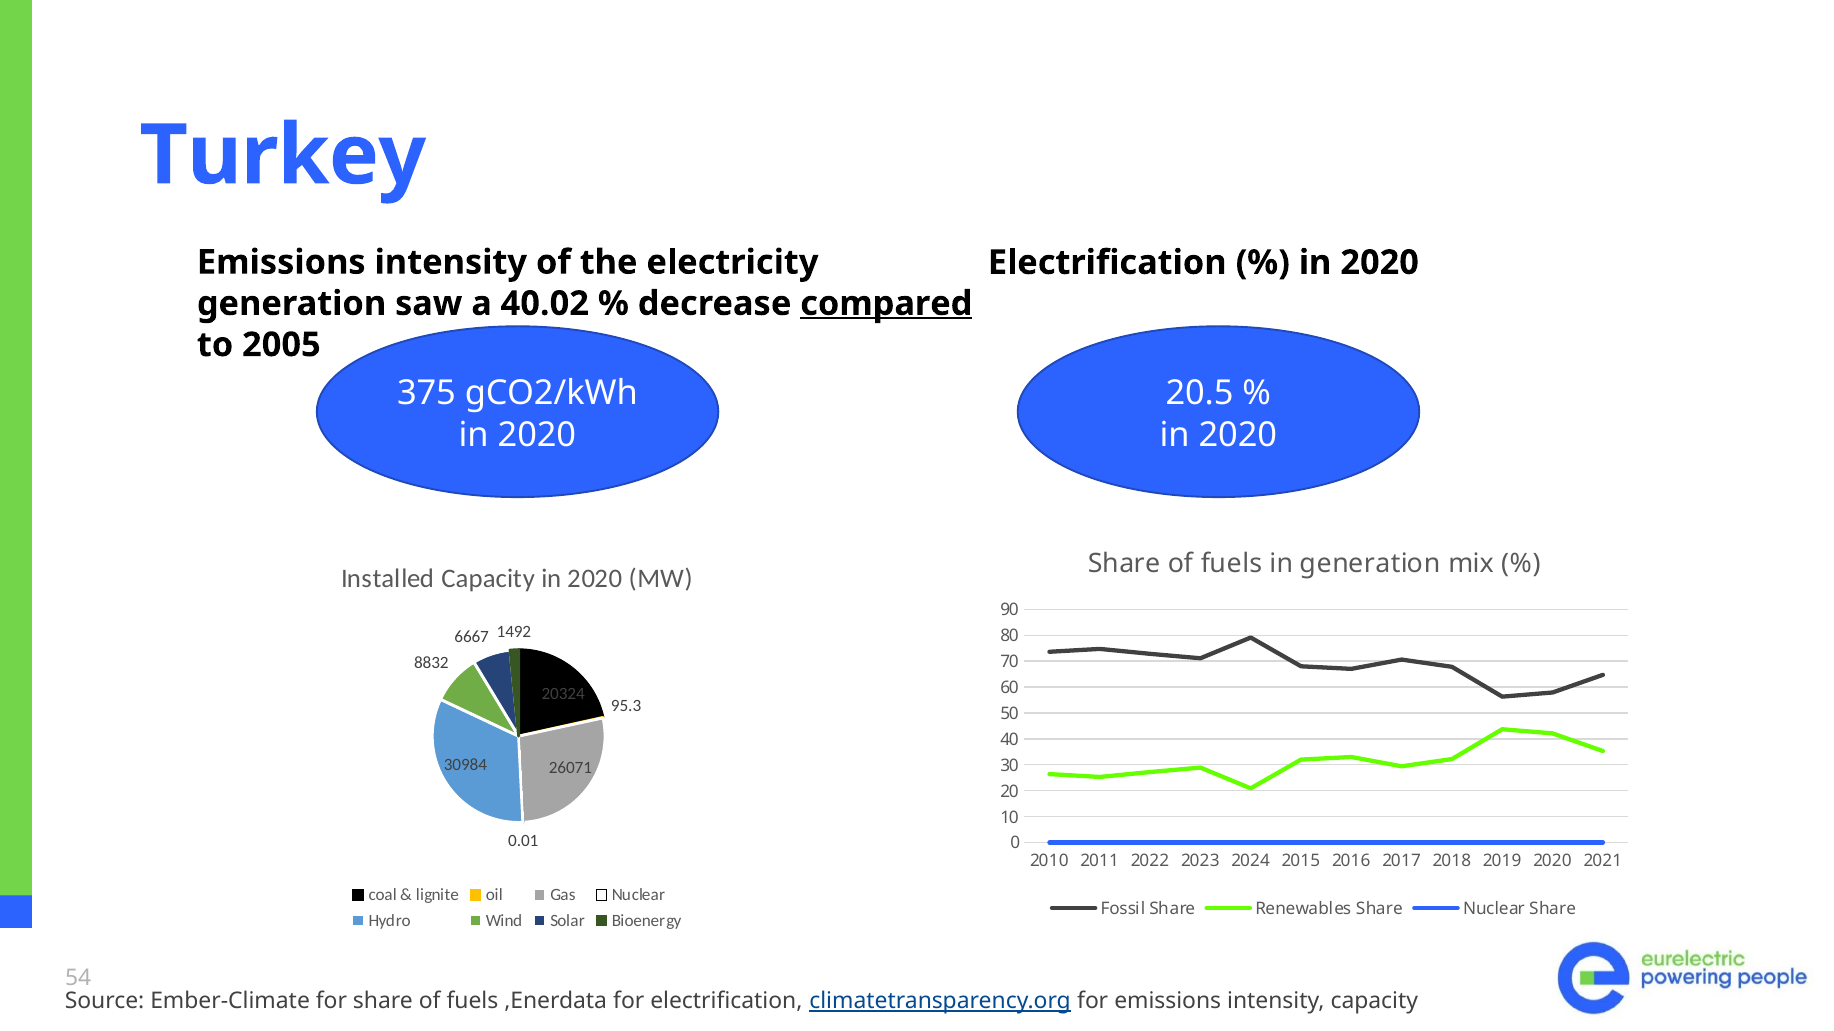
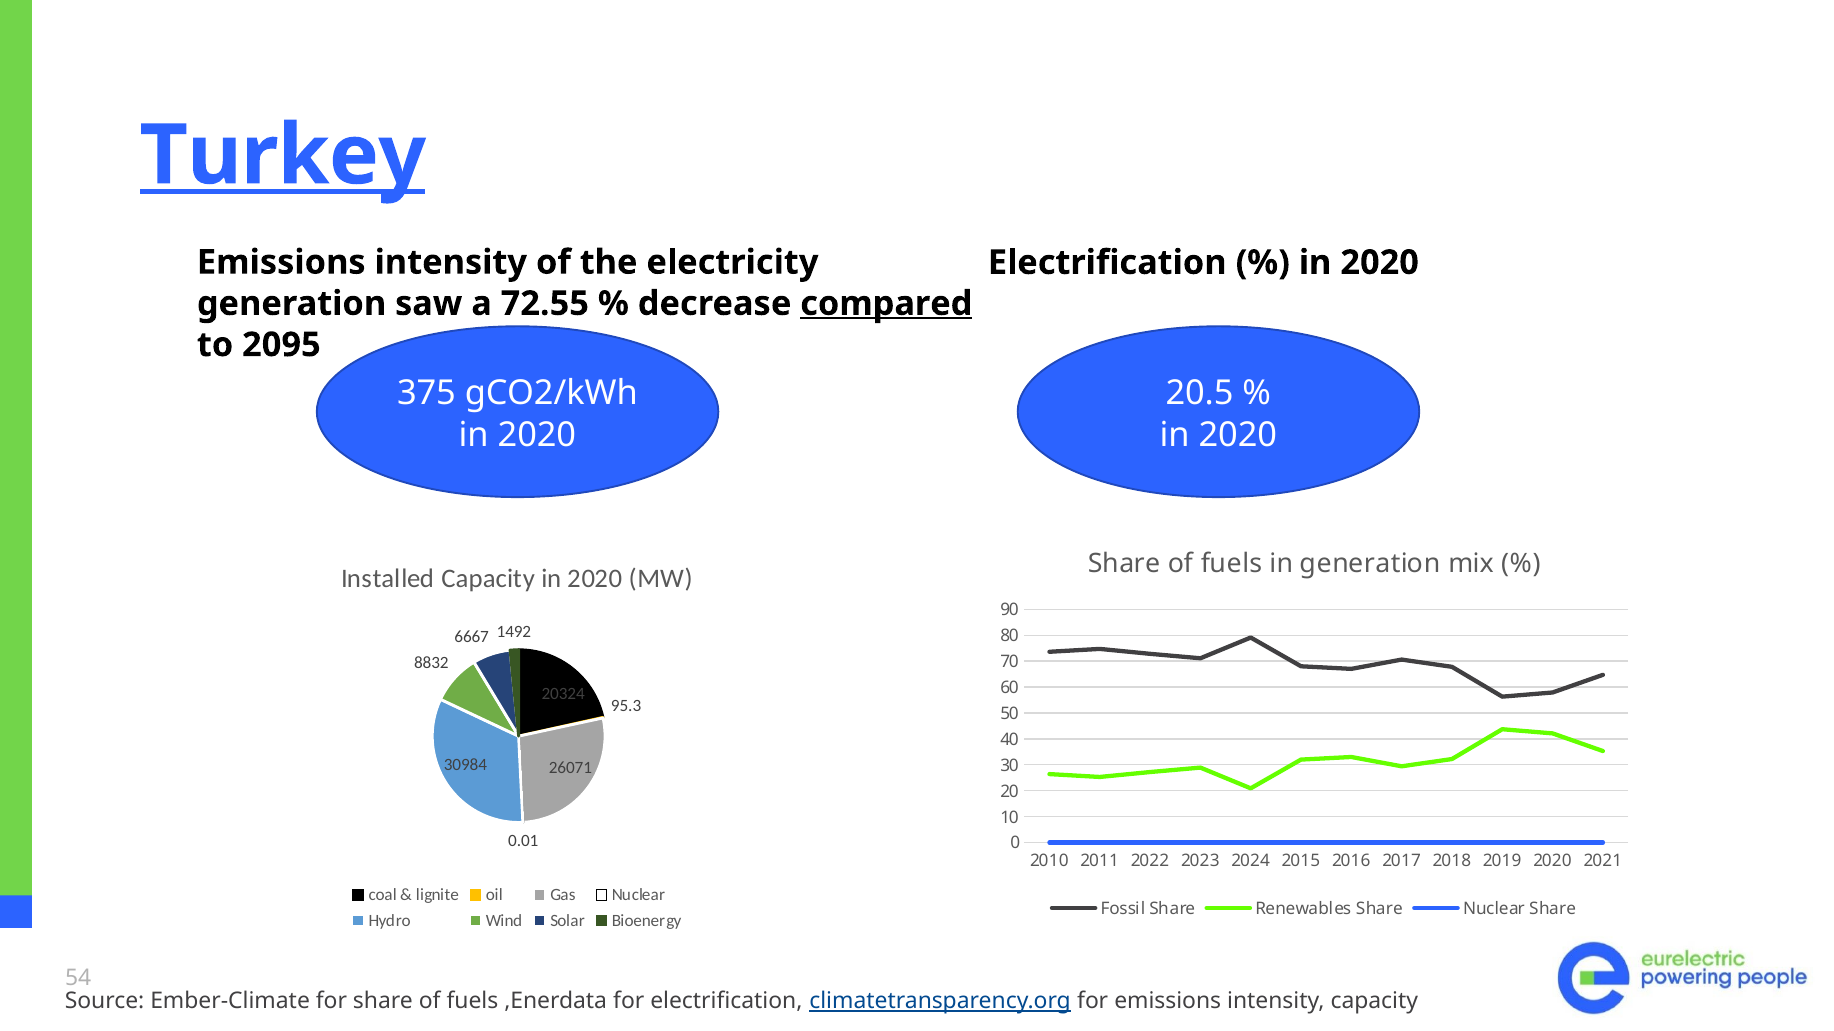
Turkey underline: none -> present
40.02: 40.02 -> 72.55
2005: 2005 -> 2095
